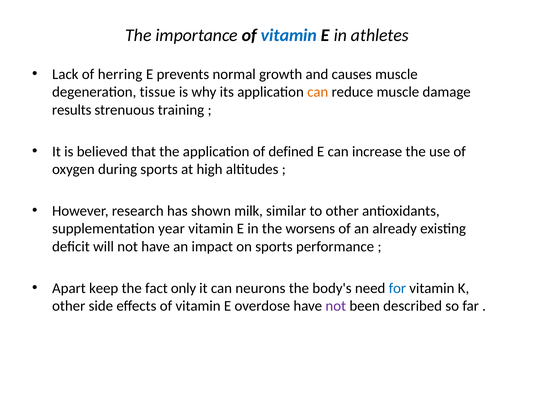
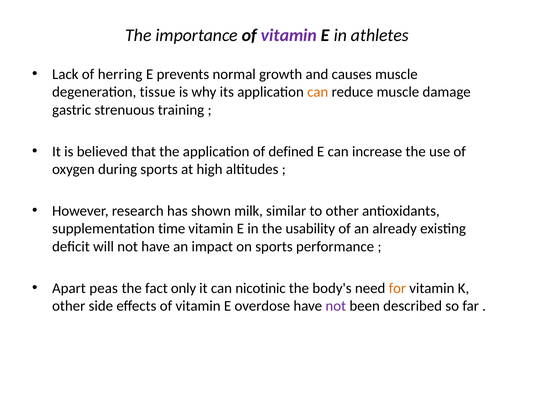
vitamin at (289, 35) colour: blue -> purple
results: results -> gastric
year: year -> time
worsens: worsens -> usability
keep: keep -> peas
neurons: neurons -> nicotinic
for colour: blue -> orange
